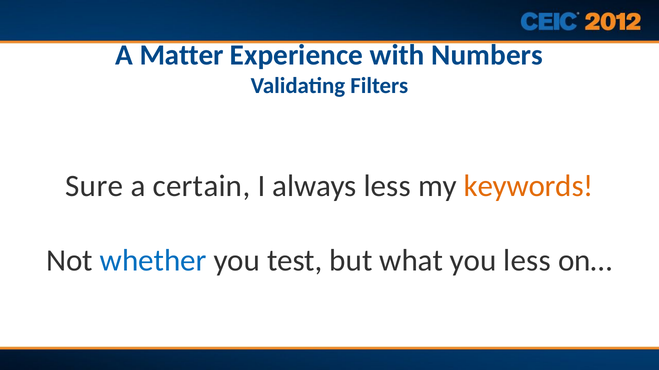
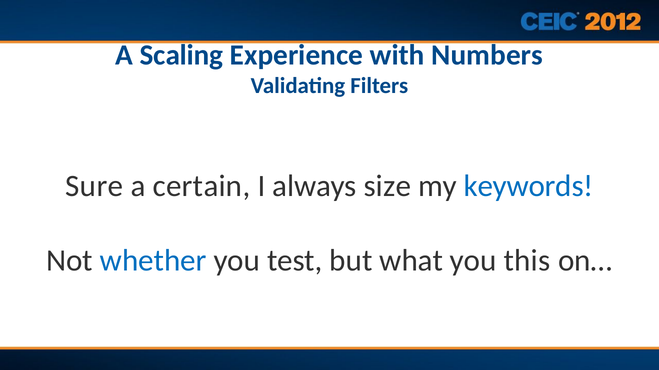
Matter: Matter -> Scaling
always less: less -> size
keywords colour: orange -> blue
you less: less -> this
